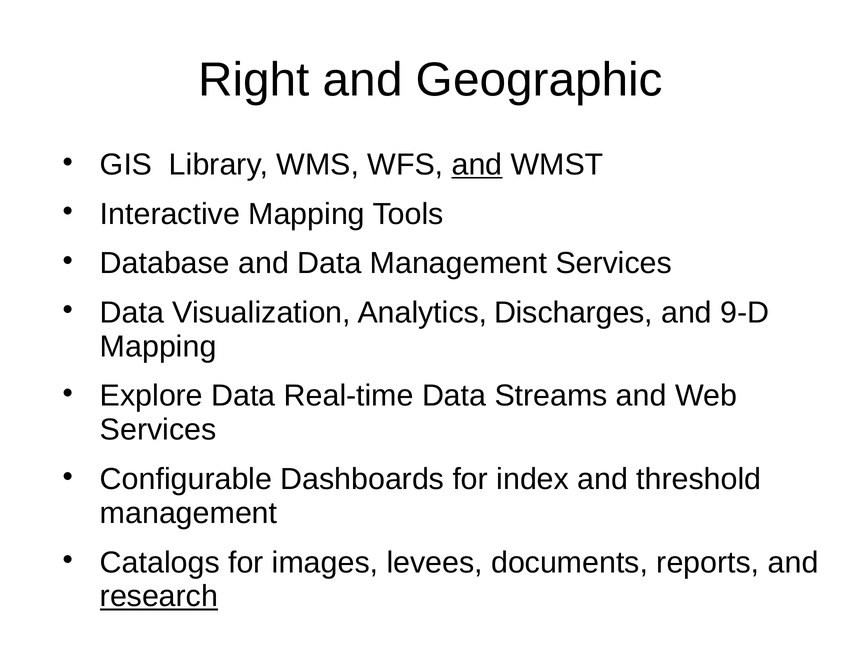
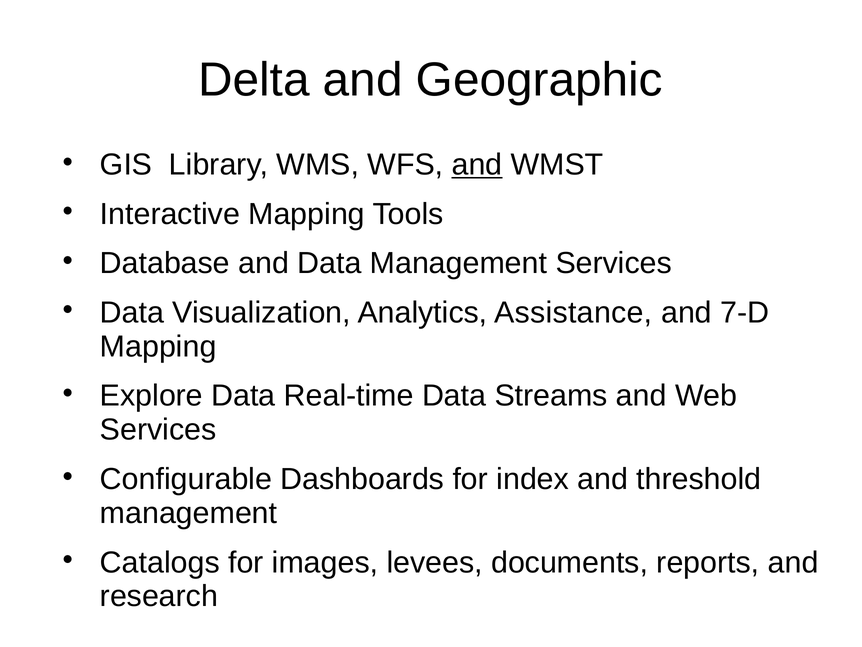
Right: Right -> Delta
Discharges: Discharges -> Assistance
9-D: 9-D -> 7-D
research underline: present -> none
